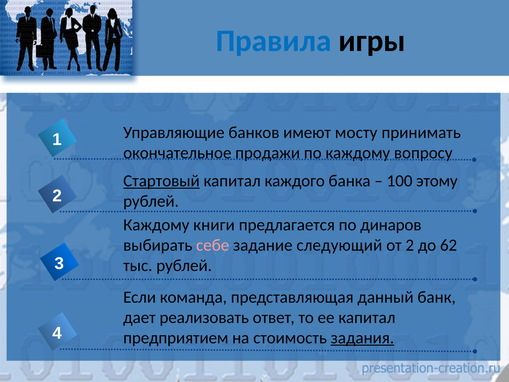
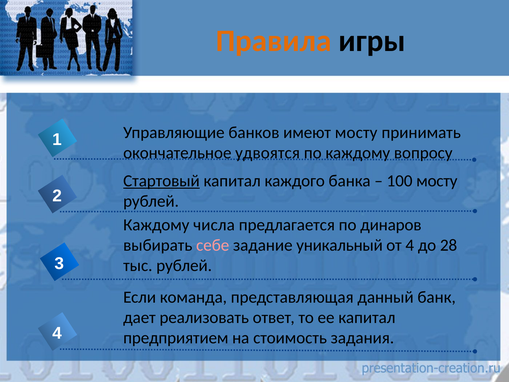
Правила colour: blue -> orange
продажи: продажи -> удвоятся
100 этому: этому -> мосту
книги: книги -> числа
следующий: следующий -> уникальный
от 2: 2 -> 4
62: 62 -> 28
задания underline: present -> none
